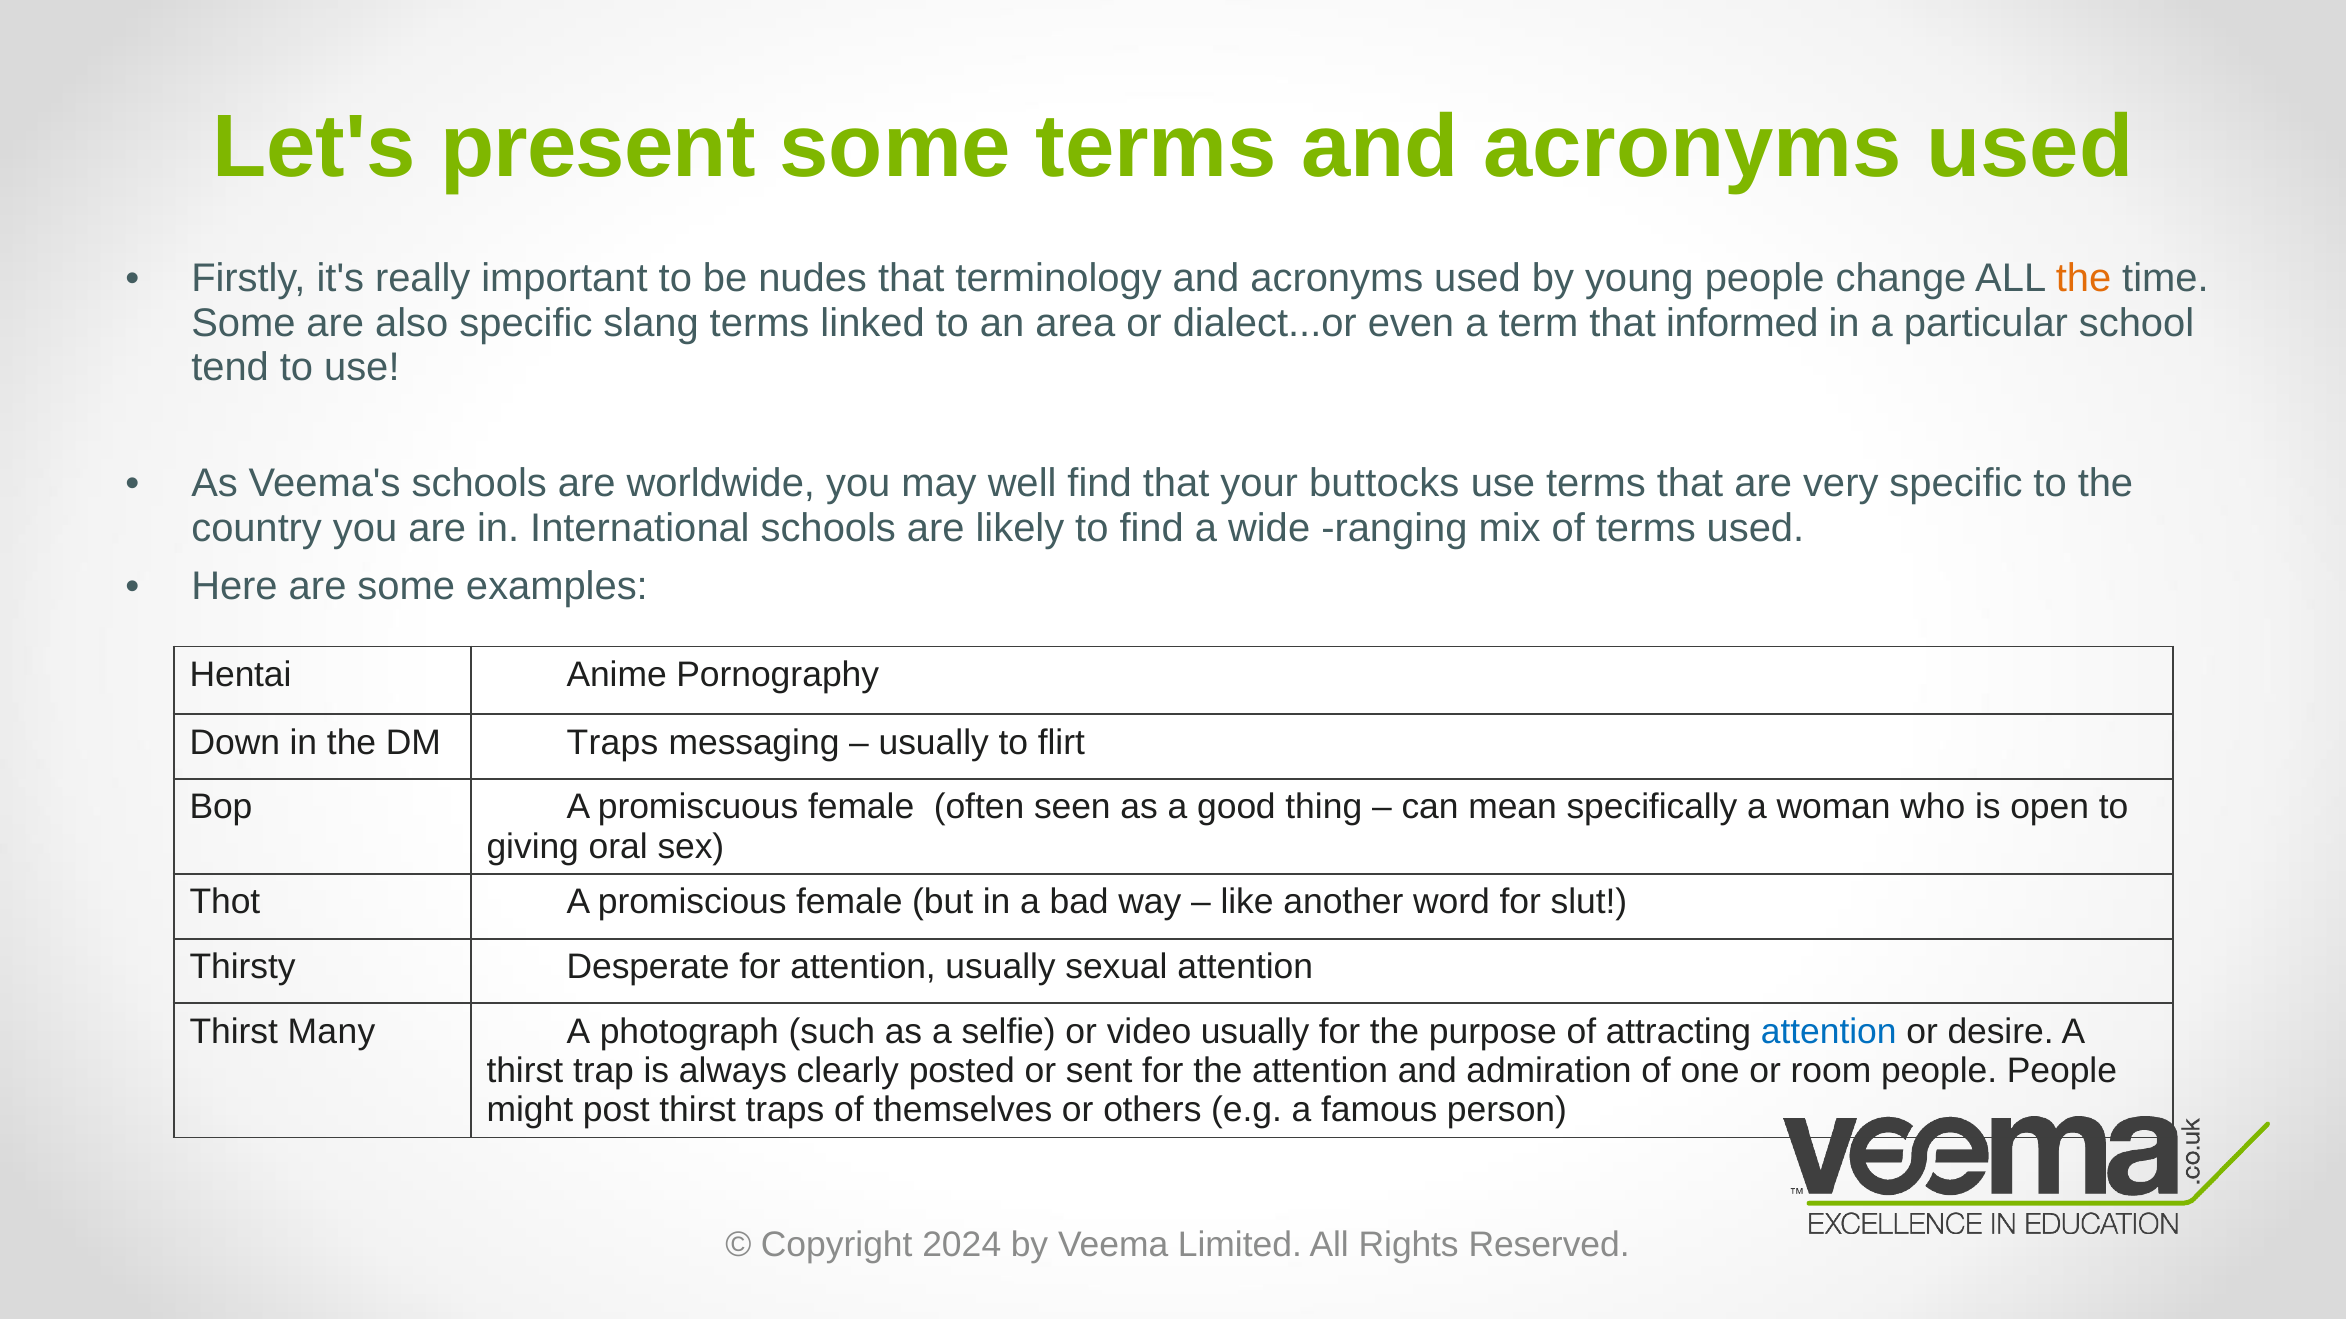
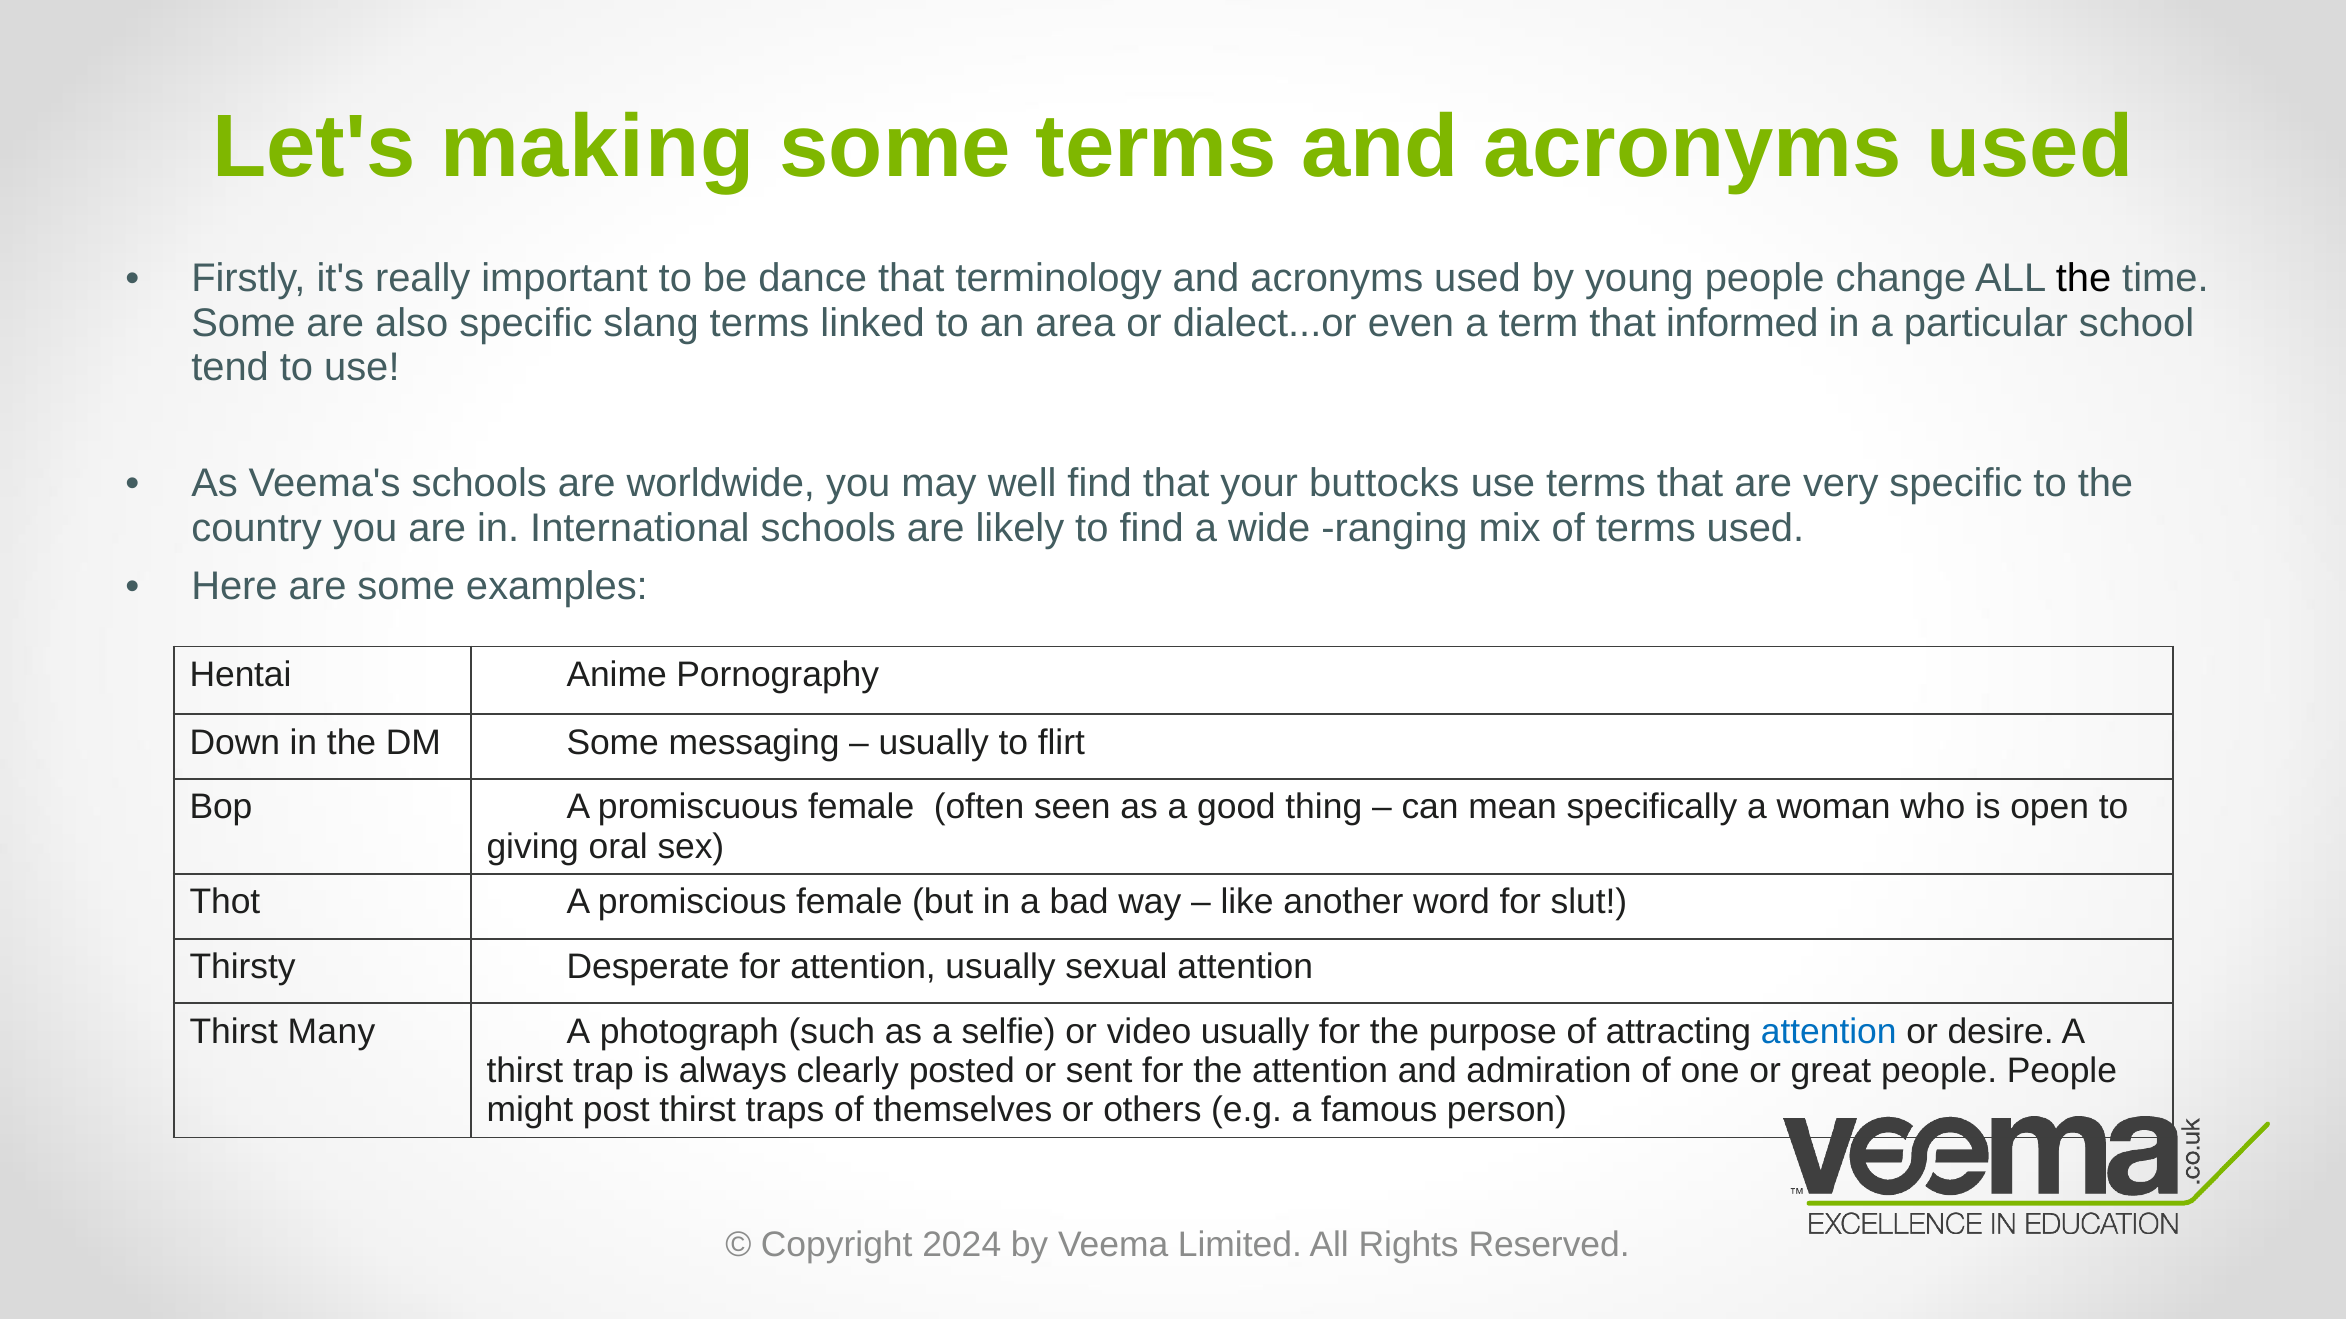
present: present -> making
nudes: nudes -> dance
the at (2084, 278) colour: orange -> black
DM Traps: Traps -> Some
room: room -> great
